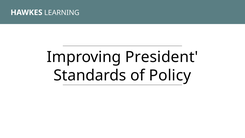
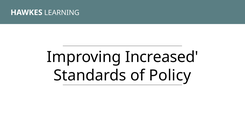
President: President -> Increased
